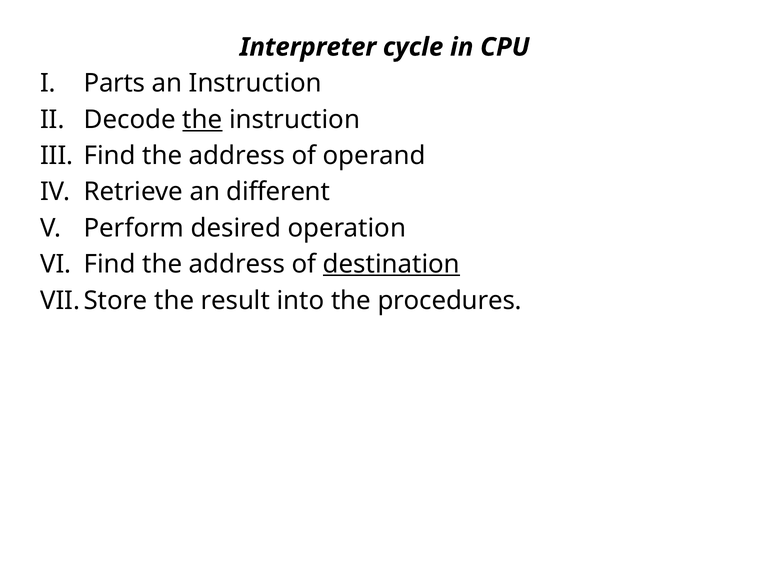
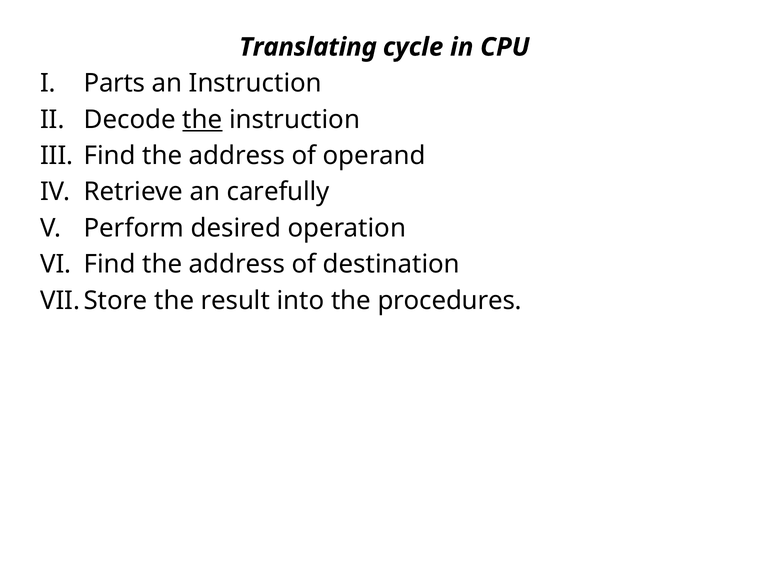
Interpreter: Interpreter -> Translating
different: different -> carefully
destination underline: present -> none
